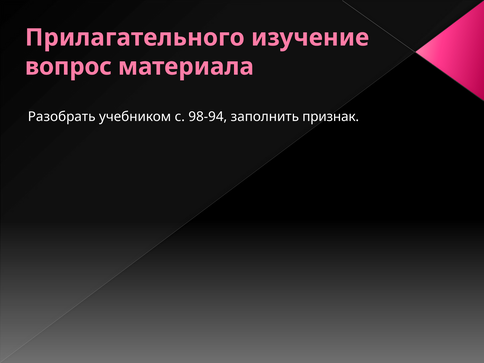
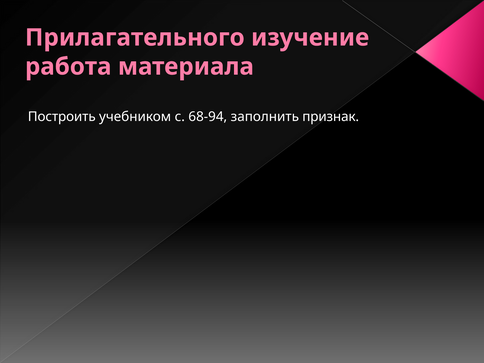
вопрос: вопрос -> работа
Разобрать: Разобрать -> Построить
98-94: 98-94 -> 68-94
